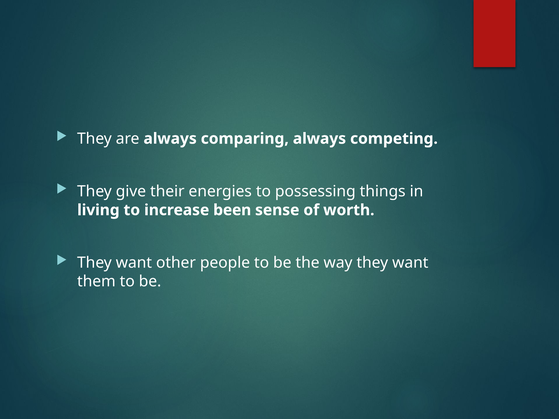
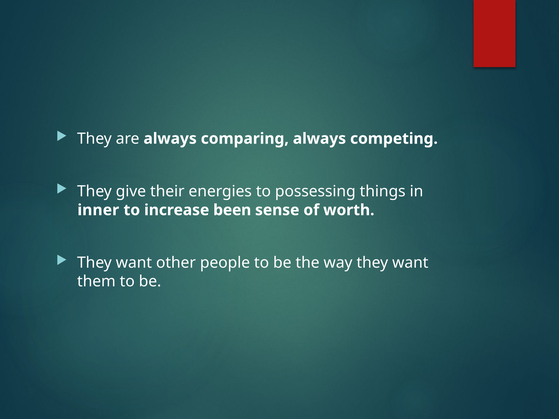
living: living -> inner
